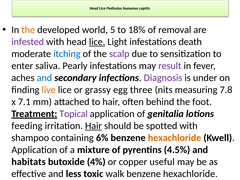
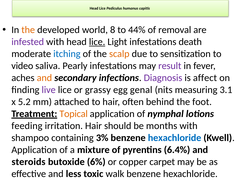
5: 5 -> 8
18%: 18% -> 44%
scalp colour: purple -> orange
enter: enter -> video
and at (44, 78) colour: blue -> orange
under: under -> affect
live colour: orange -> purple
three: three -> genal
7.8: 7.8 -> 3.1
7.1: 7.1 -> 5.2
Topical colour: purple -> orange
genitalia: genitalia -> nymphal
Hair at (93, 126) underline: present -> none
spotted: spotted -> months
6%: 6% -> 3%
hexachloride at (175, 138) colour: orange -> blue
4.5%: 4.5% -> 6.4%
habitats: habitats -> steroids
4%: 4% -> 6%
useful: useful -> carpet
